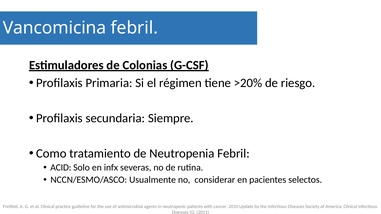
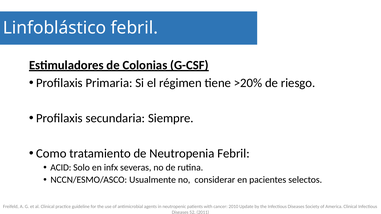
Vancomicina: Vancomicina -> Linfoblástico
